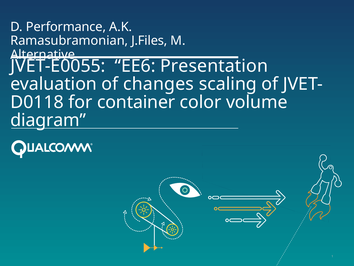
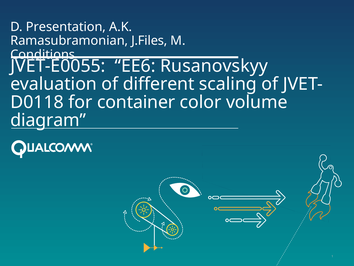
Performance: Performance -> Presentation
Alternative: Alternative -> Conditions
Presentation: Presentation -> Rusanovskyy
changes: changes -> different
